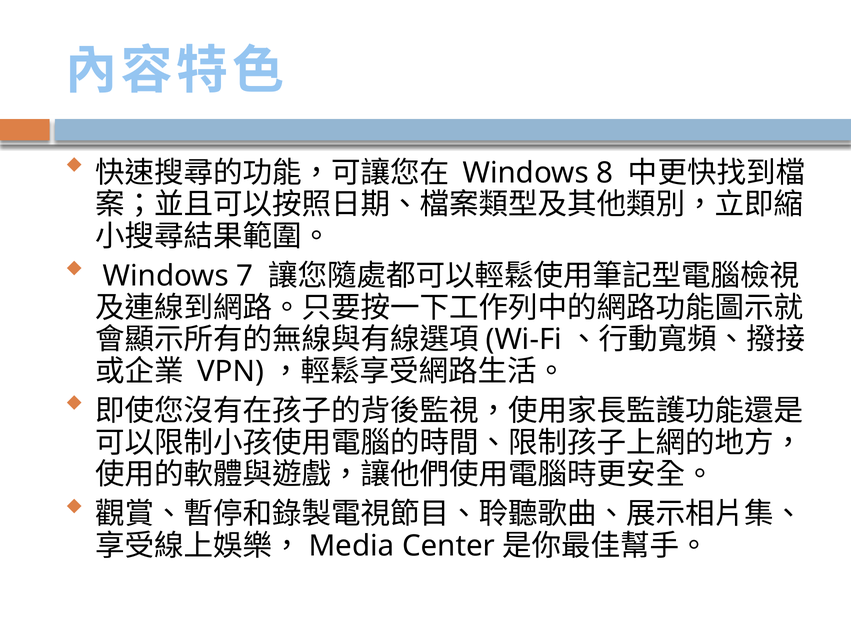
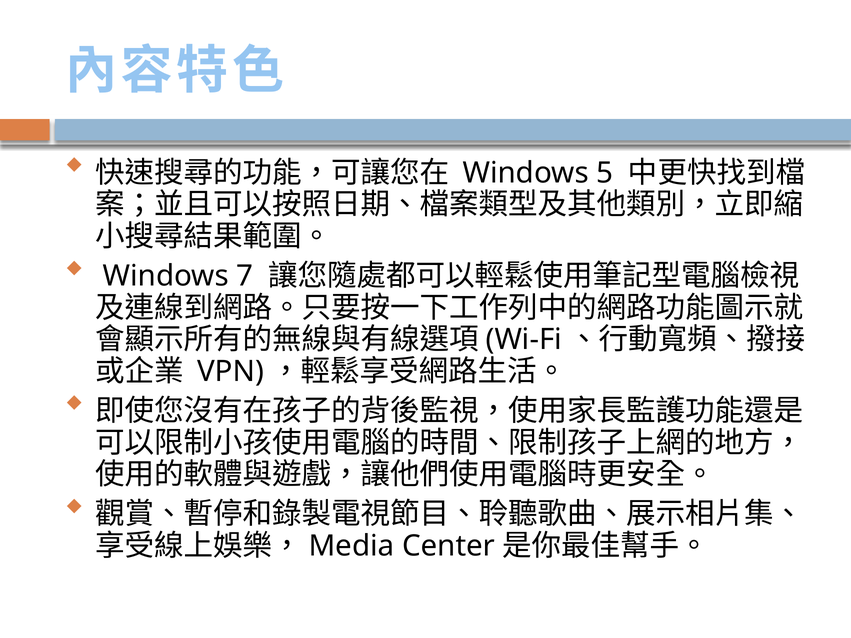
8: 8 -> 5
